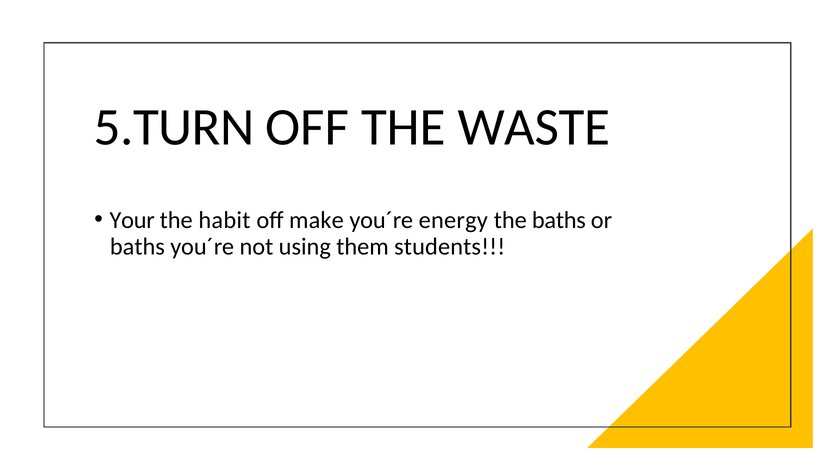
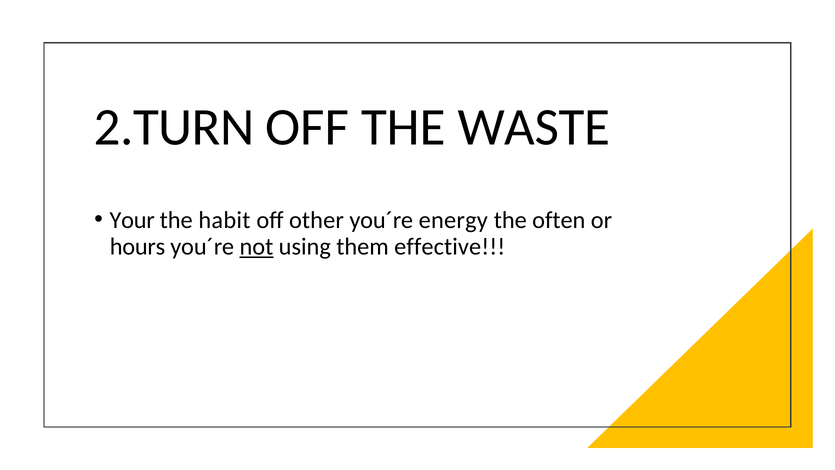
5.TURN: 5.TURN -> 2.TURN
make: make -> other
the baths: baths -> often
baths at (137, 247): baths -> hours
not underline: none -> present
students: students -> effective
